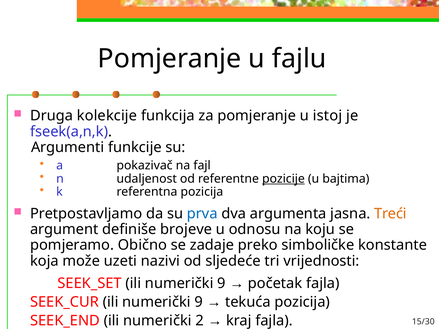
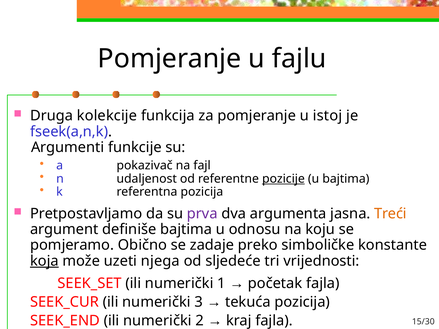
prva colour: blue -> purple
definiše brojeve: brojeve -> bajtima
koja underline: none -> present
nazivi: nazivi -> njega
SEEK_SET ili numerički 9: 9 -> 1
SEEK_CUR ili numerički 9: 9 -> 3
